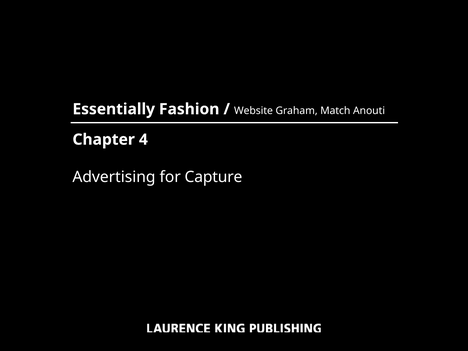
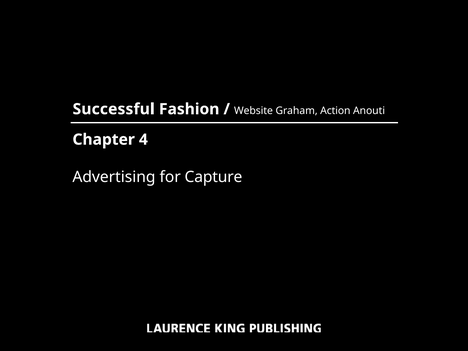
Essentially: Essentially -> Successful
Match: Match -> Action
